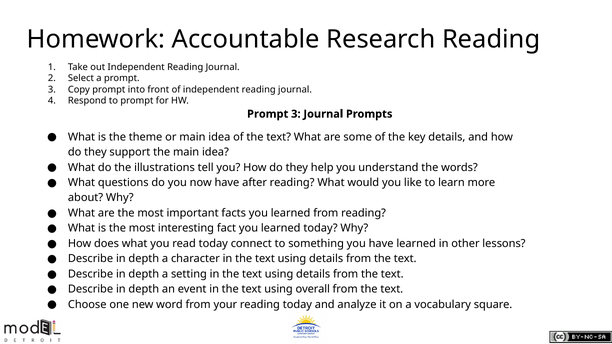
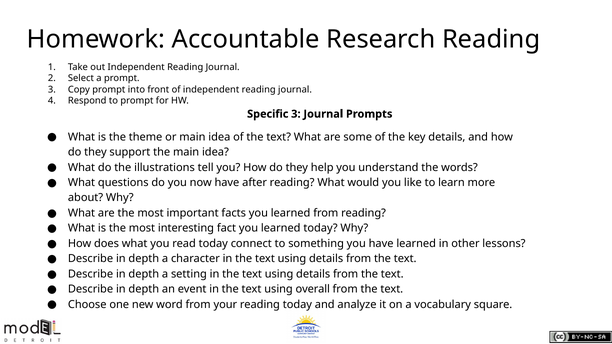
Prompt at (268, 114): Prompt -> Specific
